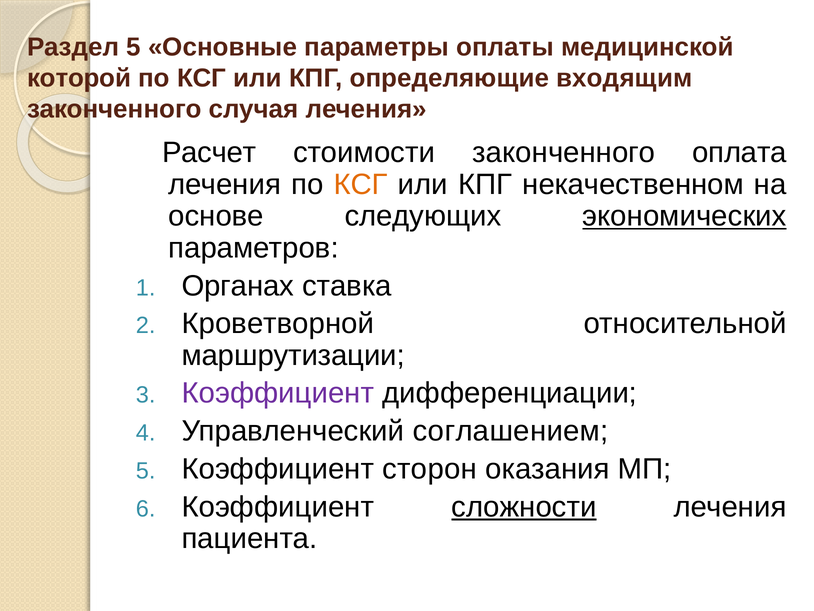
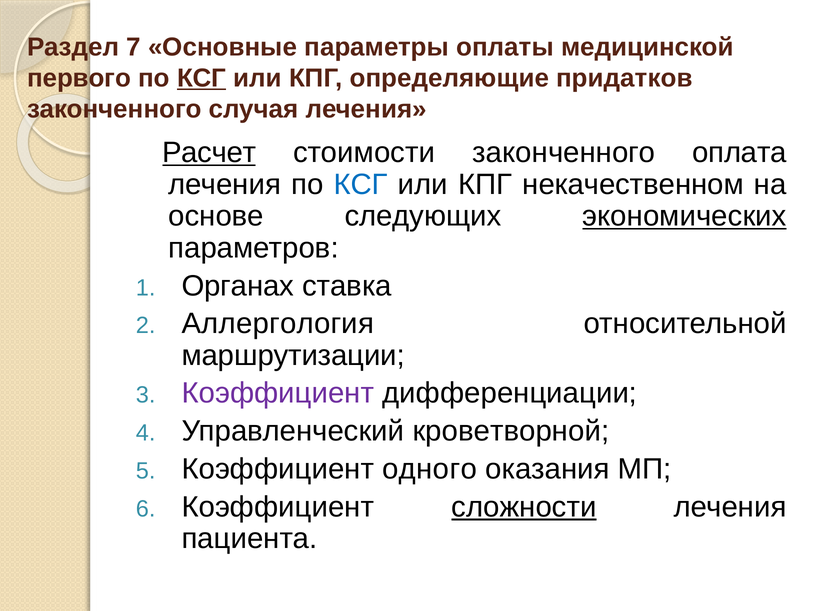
Раздел 5: 5 -> 7
которой: которой -> первого
КСГ at (202, 78) underline: none -> present
входящим: входящим -> придатков
Расчет underline: none -> present
КСГ at (361, 184) colour: orange -> blue
Кроветворной: Кроветворной -> Аллергология
соглашением: соглашением -> кроветворной
сторон: сторон -> одного
